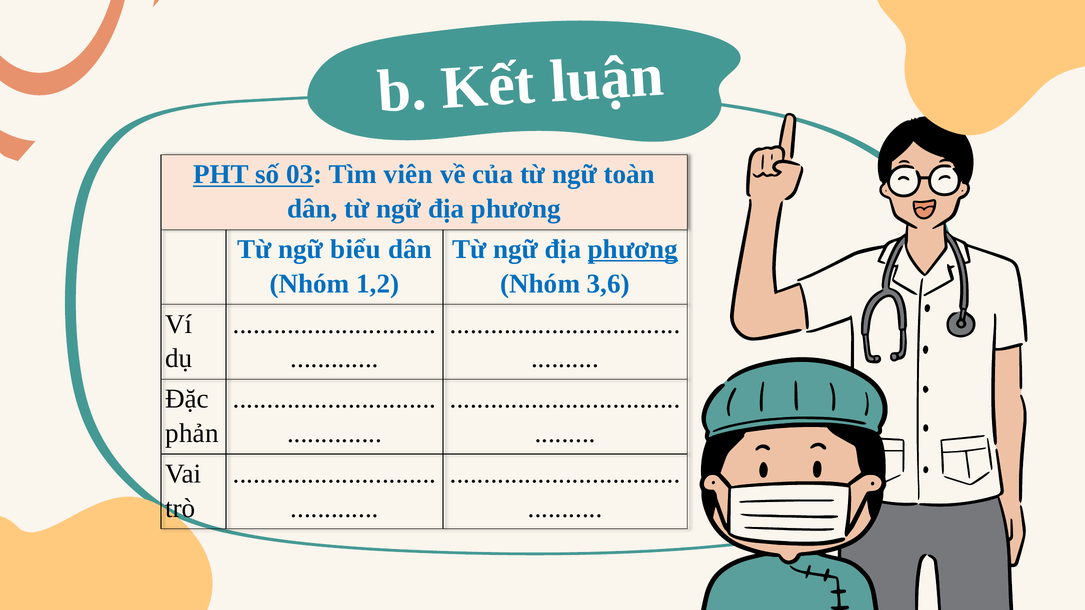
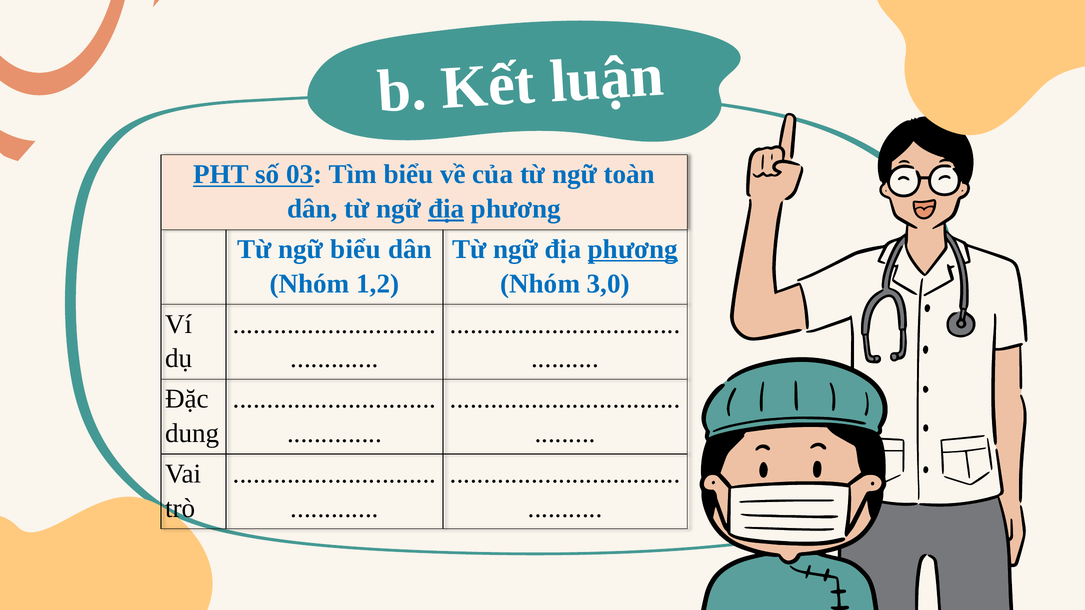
Tìm viên: viên -> biểu
địa at (446, 209) underline: none -> present
3,6: 3,6 -> 3,0
phản: phản -> dung
